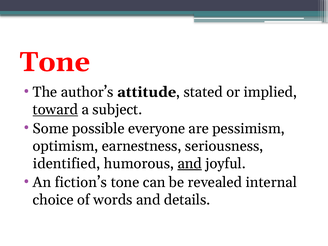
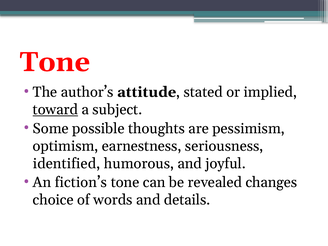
everyone: everyone -> thoughts
and at (190, 163) underline: present -> none
internal: internal -> changes
